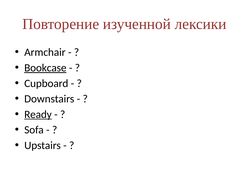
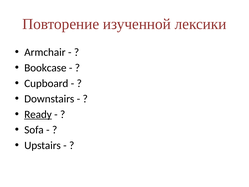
Bookcase underline: present -> none
